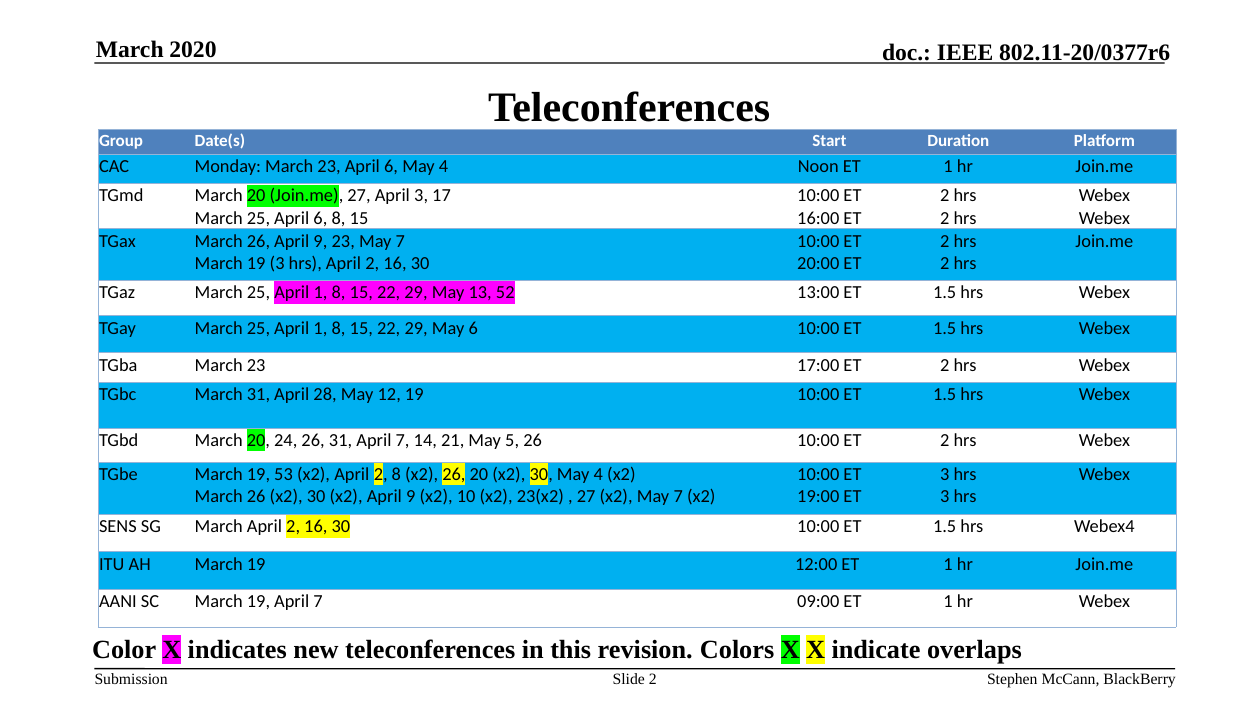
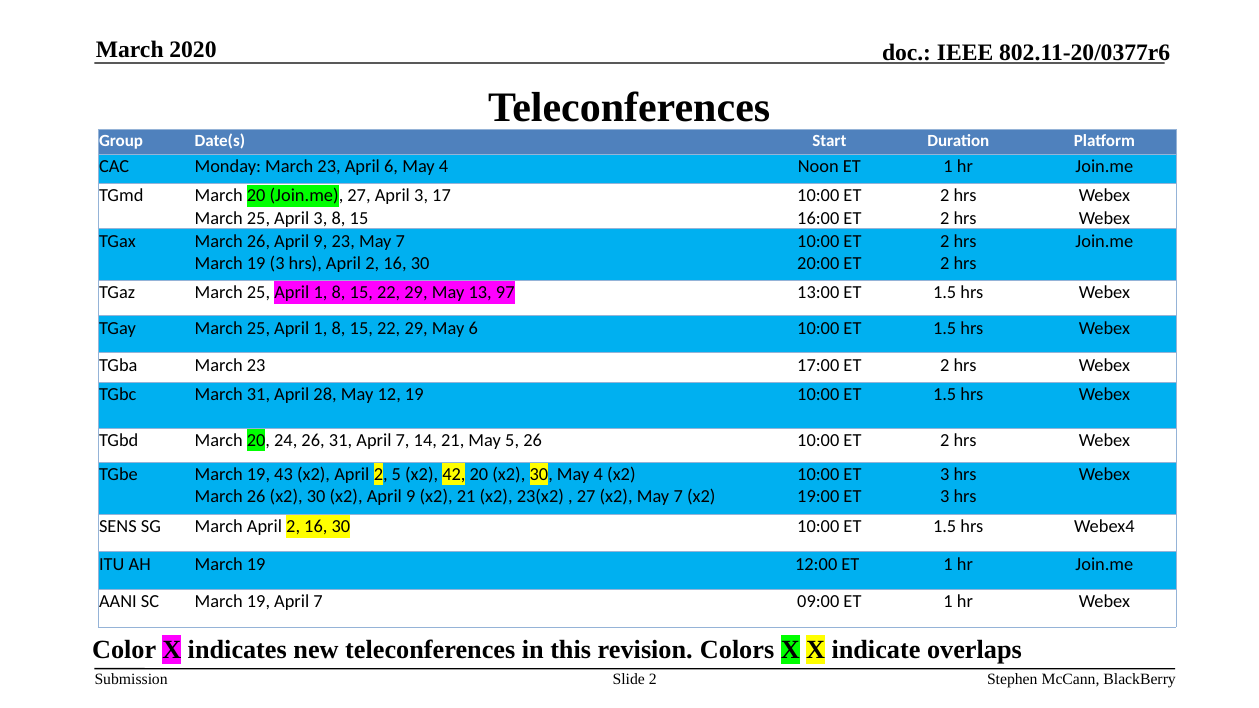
25 April 6: 6 -> 3
52: 52 -> 97
53: 53 -> 43
2 8: 8 -> 5
x2 26: 26 -> 42
x2 10: 10 -> 21
